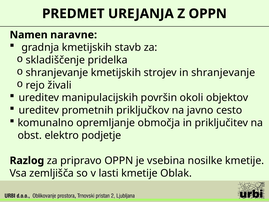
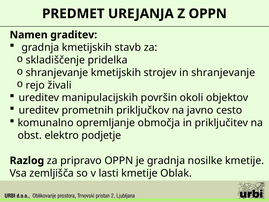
naravne: naravne -> graditev
je vsebina: vsebina -> gradnja
